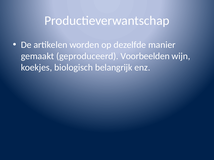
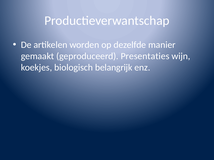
Voorbeelden: Voorbeelden -> Presentaties
